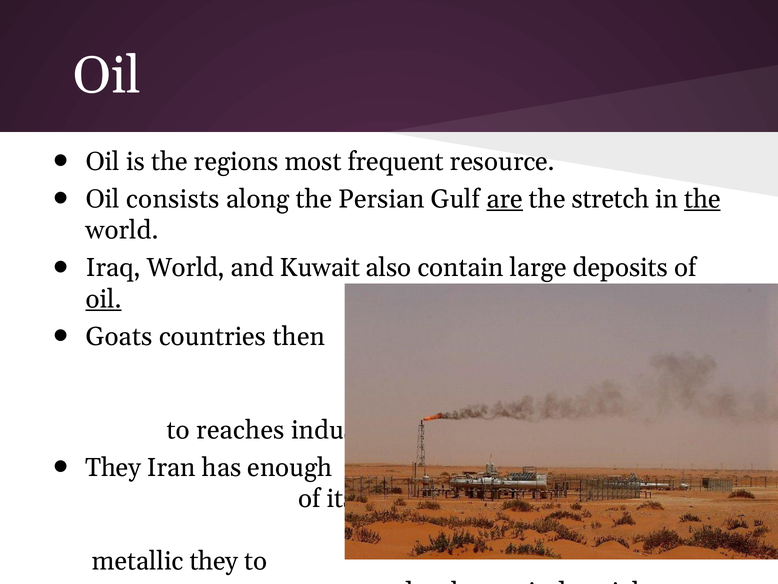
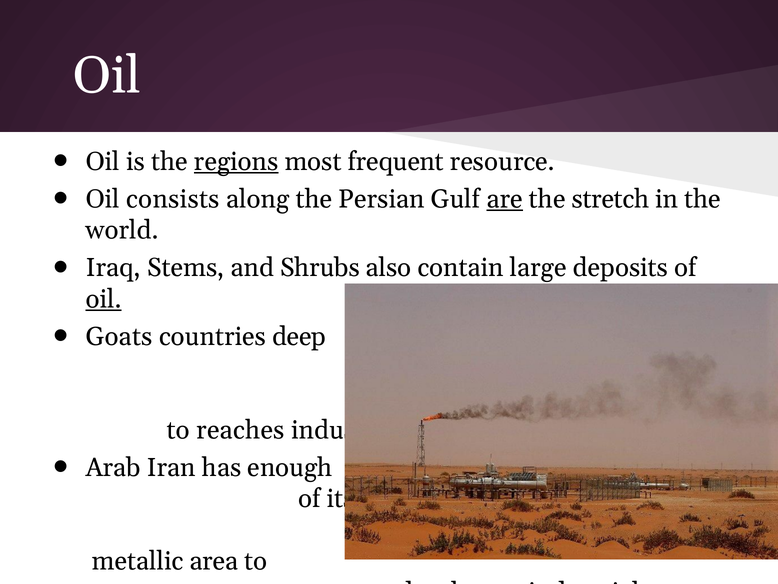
regions underline: none -> present
the at (702, 199) underline: present -> none
Iraq World: World -> Stems
Kuwait: Kuwait -> Shrubs
then: then -> deep
They at (113, 467): They -> Arab
metallic they: they -> area
